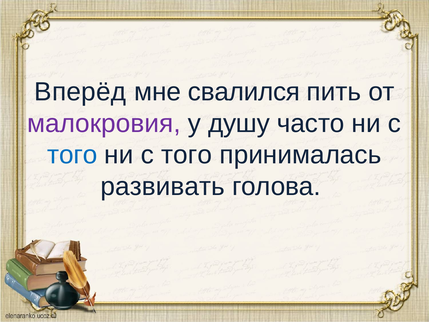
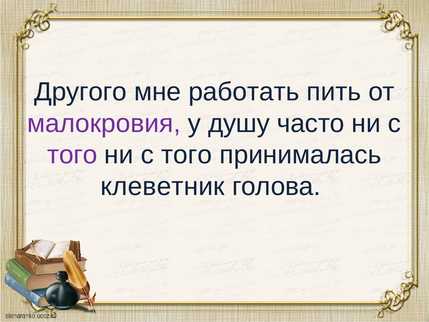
Вперёд: Вперёд -> Другого
свалился: свалился -> работать
того at (72, 155) colour: blue -> purple
развивать: развивать -> клеветник
